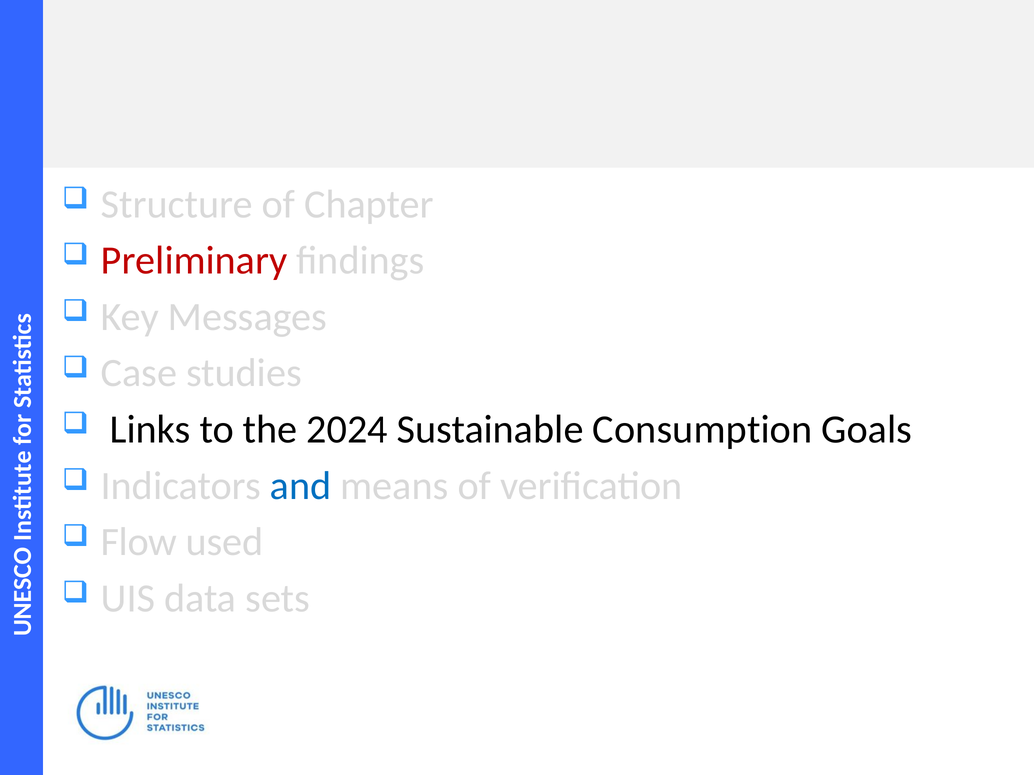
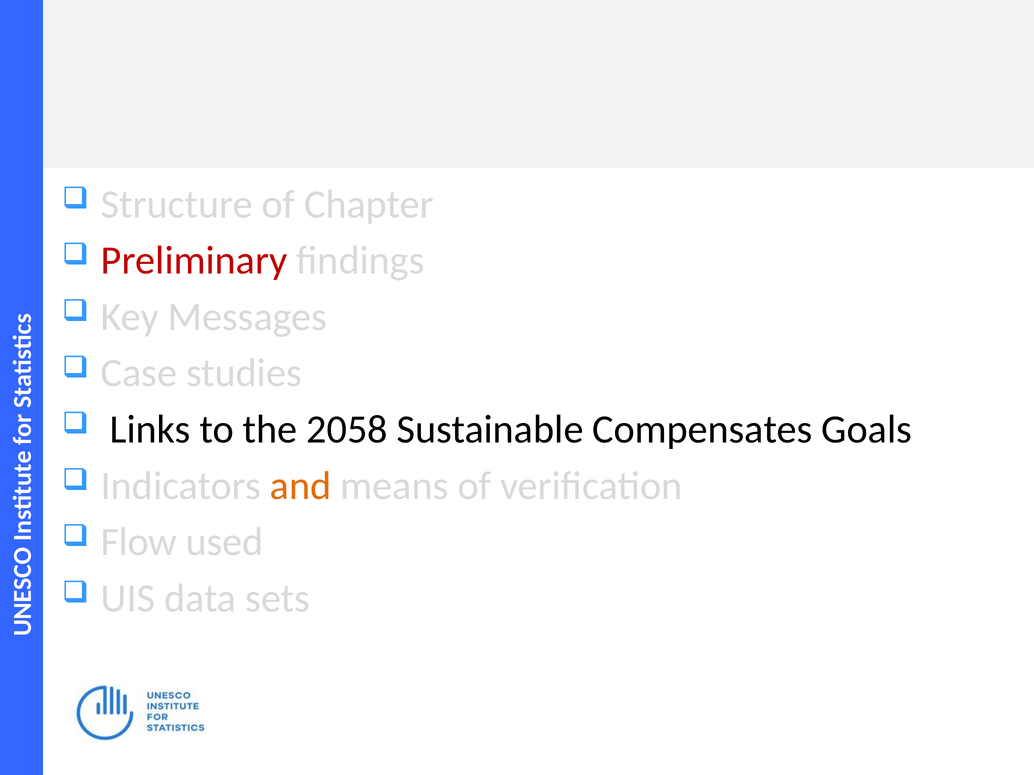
2024: 2024 -> 2058
Consumption: Consumption -> Compensates
and colour: blue -> orange
